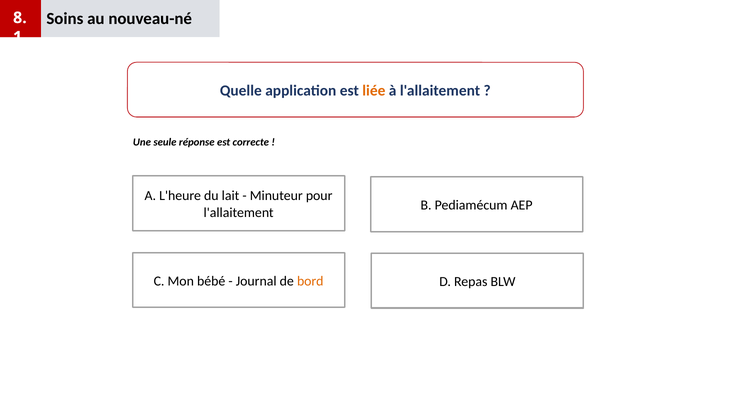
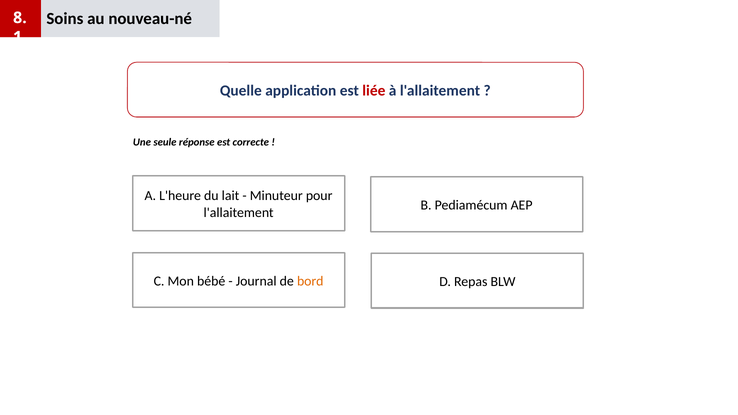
liée colour: orange -> red
